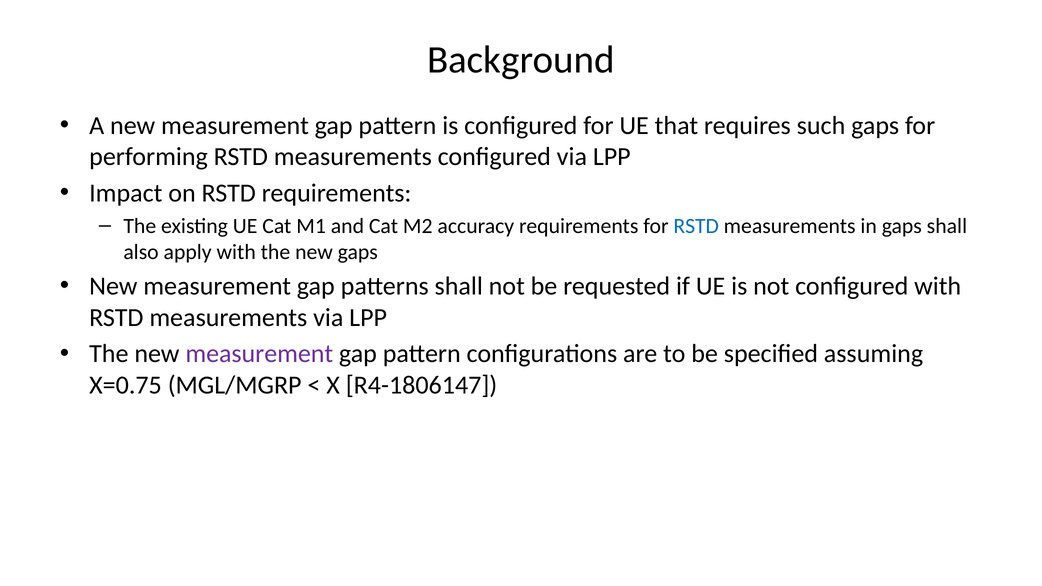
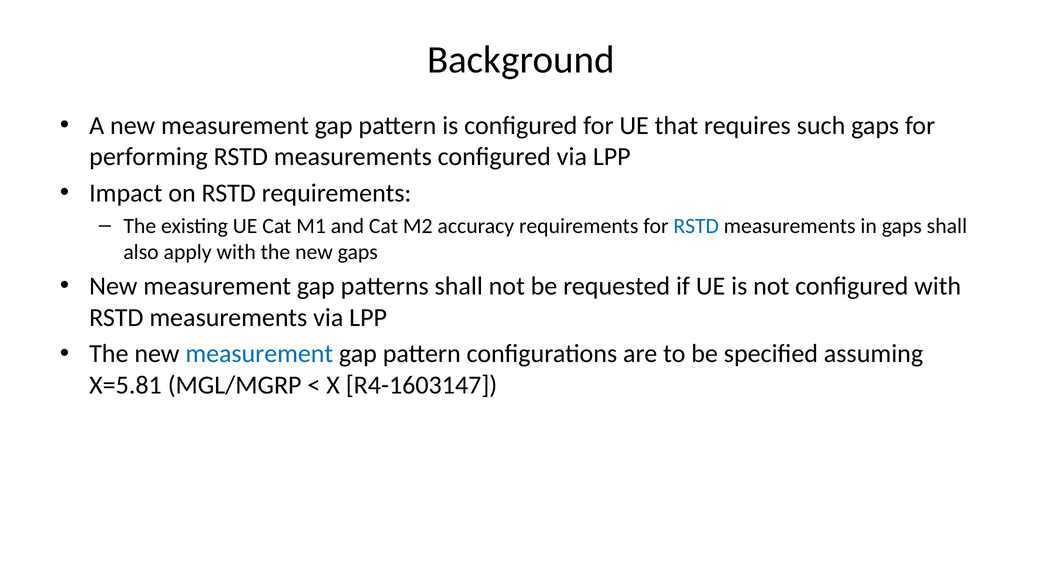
measurement at (259, 354) colour: purple -> blue
X=0.75: X=0.75 -> X=5.81
R4-1806147: R4-1806147 -> R4-1603147
